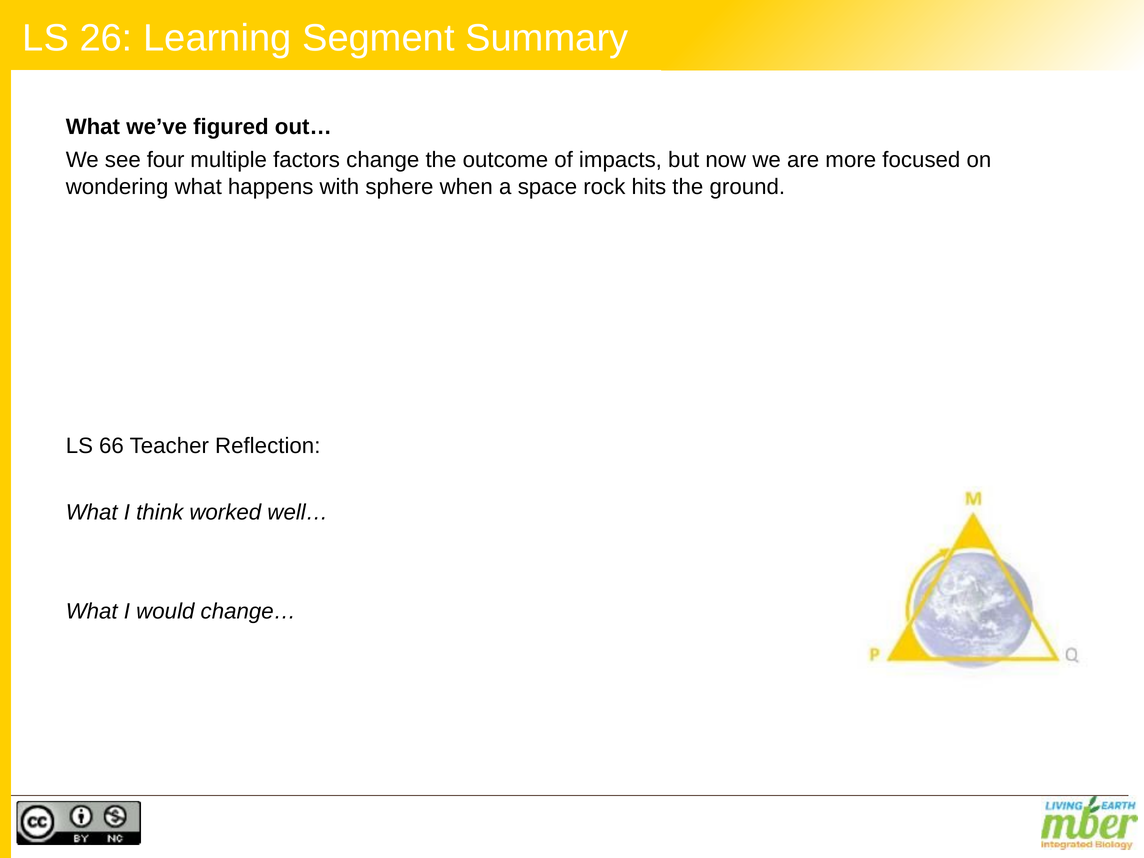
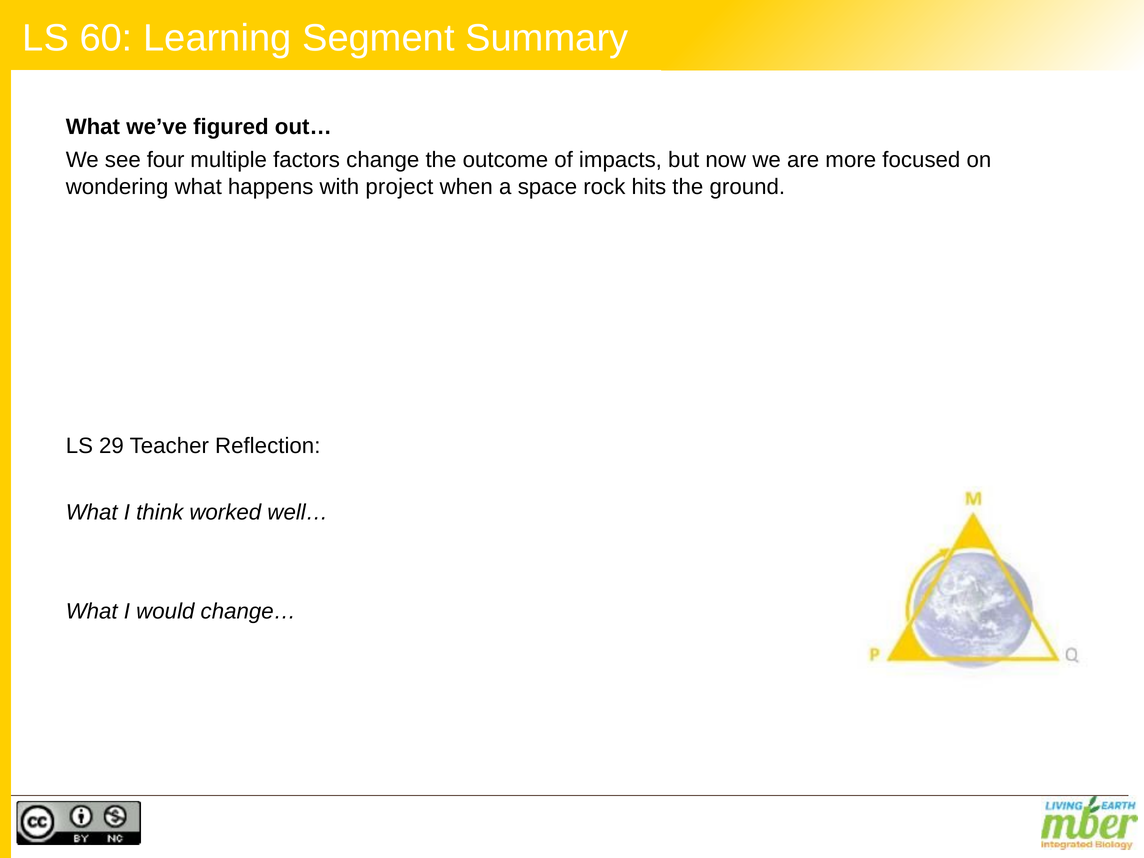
26: 26 -> 60
sphere: sphere -> project
66: 66 -> 29
